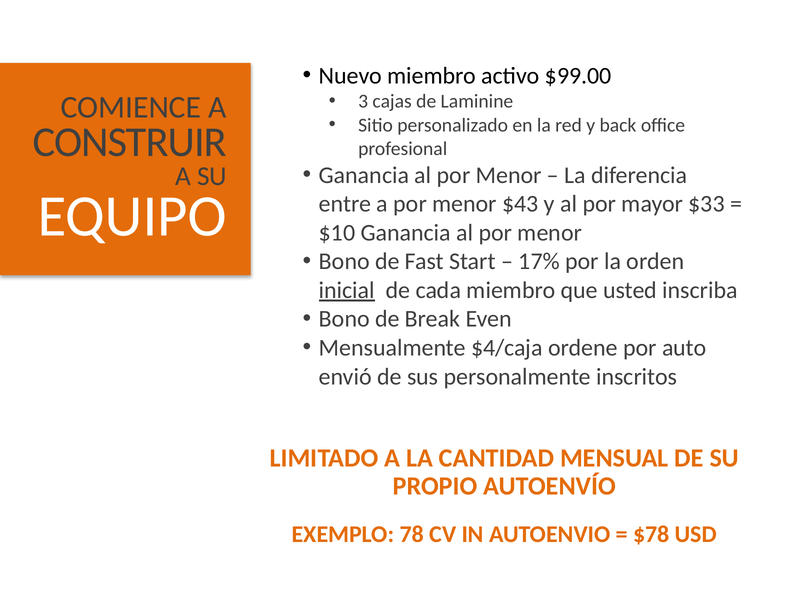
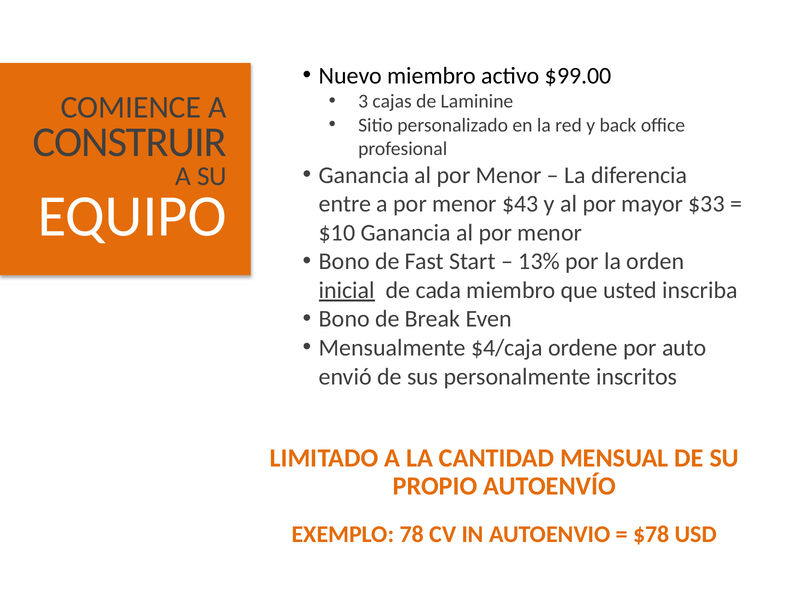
17%: 17% -> 13%
